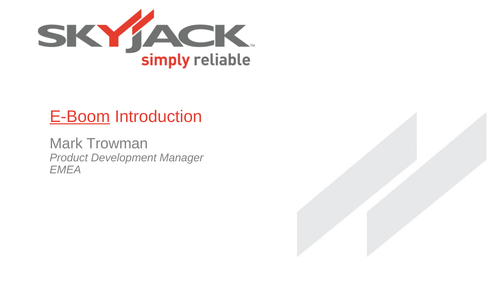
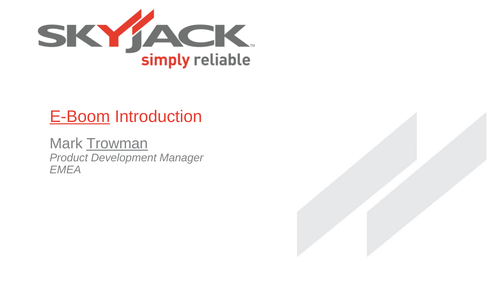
Trowman underline: none -> present
